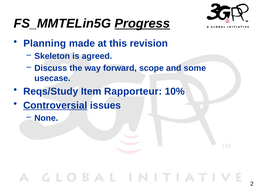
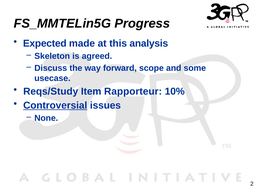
Progress underline: present -> none
Planning: Planning -> Expected
revision: revision -> analysis
